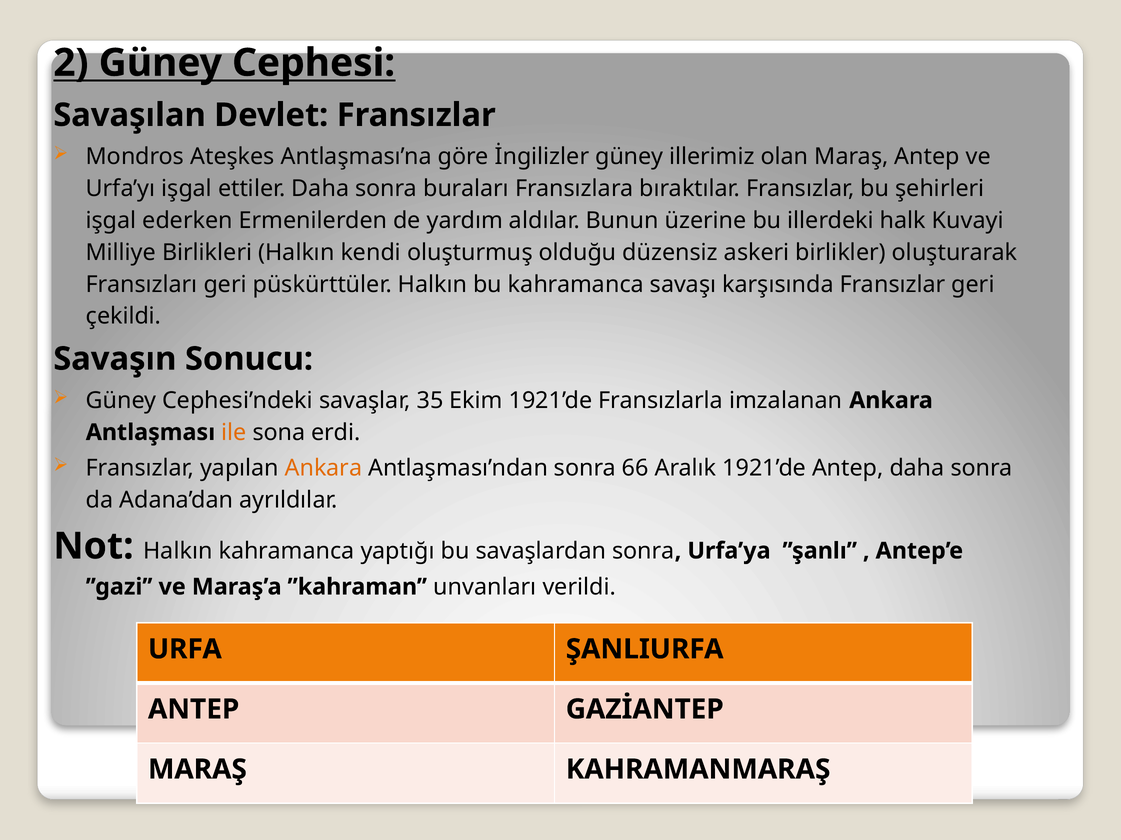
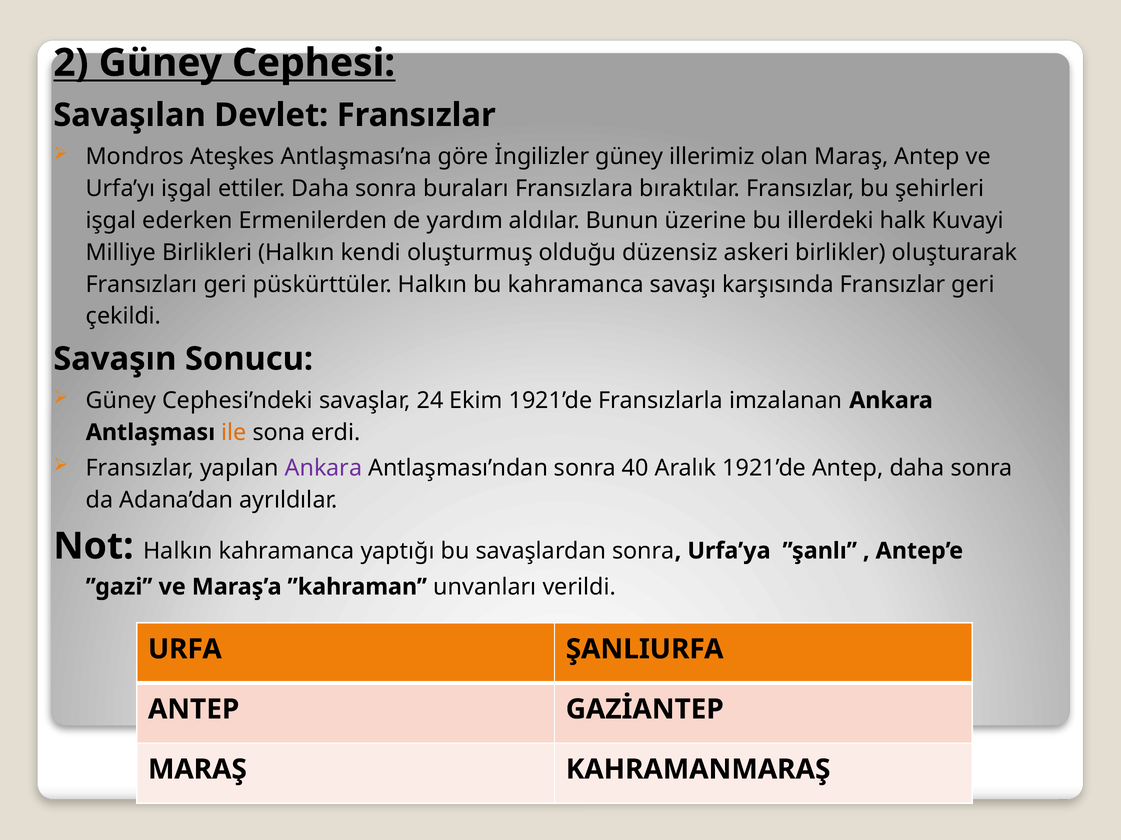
35: 35 -> 24
Ankara at (324, 469) colour: orange -> purple
66: 66 -> 40
